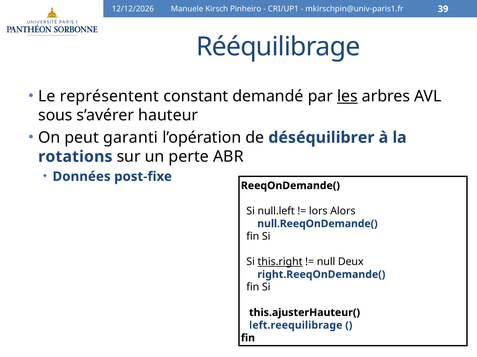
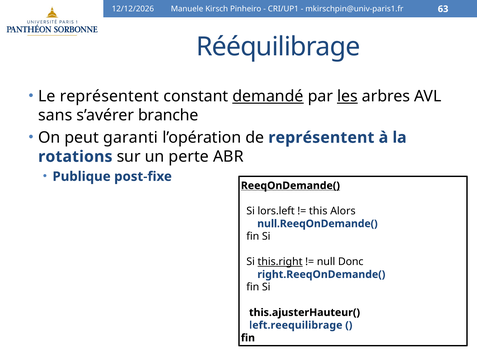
39: 39 -> 63
demandé underline: none -> present
sous: sous -> sans
hauteur: hauteur -> branche
de déséquilibrer: déséquilibrer -> représentent
Données: Données -> Publique
ReeqOnDemande( underline: none -> present
null.left: null.left -> lors.left
lors: lors -> this
Deux: Deux -> Donc
